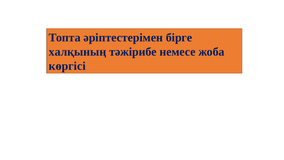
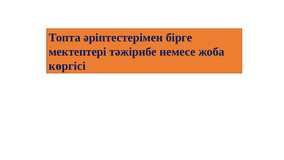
халқының: халқының -> мектептері
